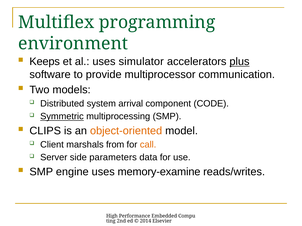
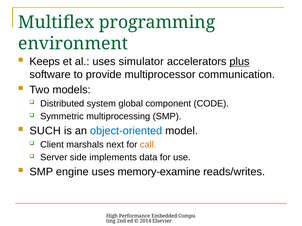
arrival: arrival -> global
Symmetric underline: present -> none
CLIPS: CLIPS -> SUCH
object-oriented colour: orange -> blue
from: from -> next
parameters: parameters -> implements
